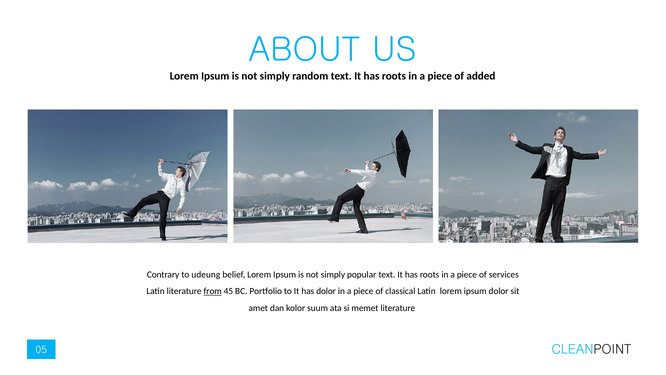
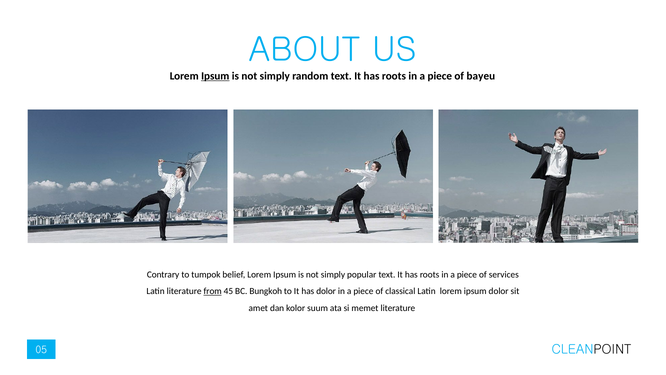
Ipsum at (215, 76) underline: none -> present
added: added -> bayeu
udeung: udeung -> tumpok
Portfolio: Portfolio -> Bungkoh
